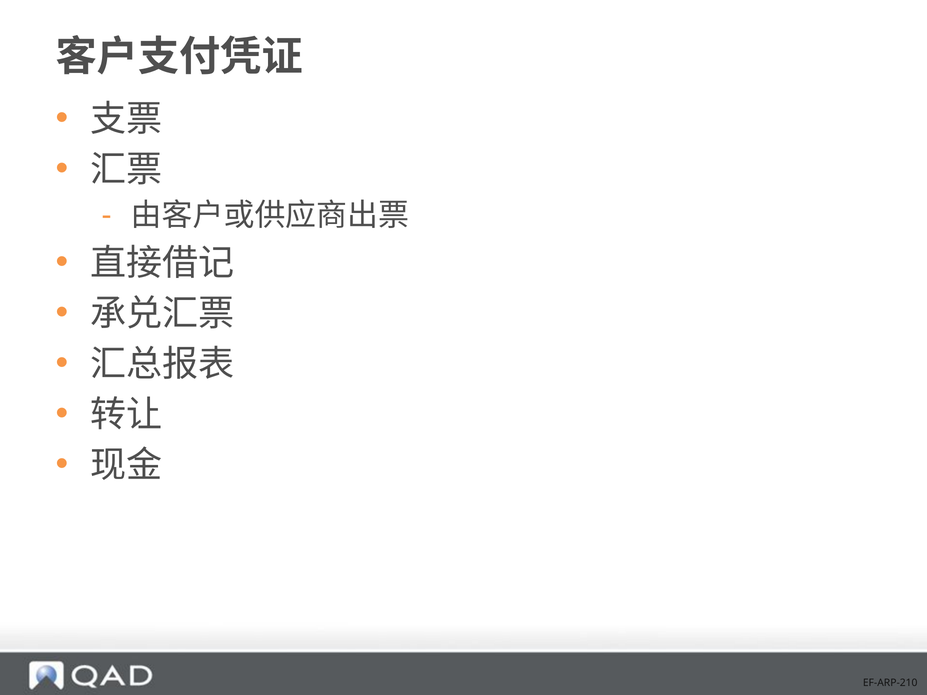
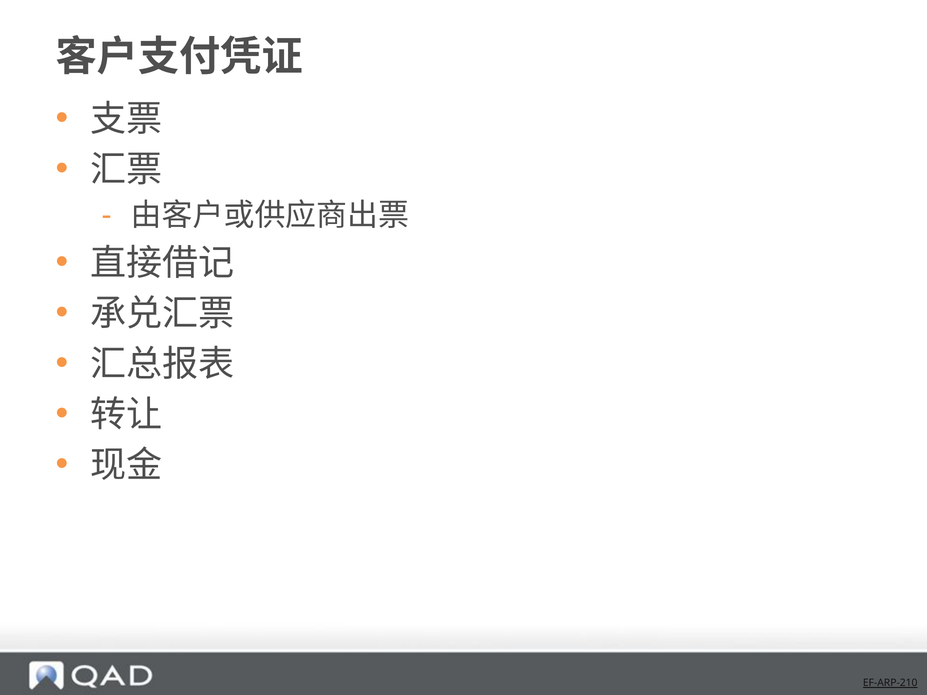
EF-ARP-210 underline: none -> present
